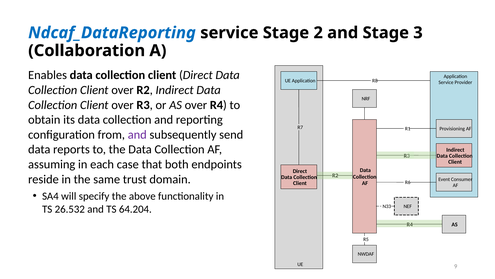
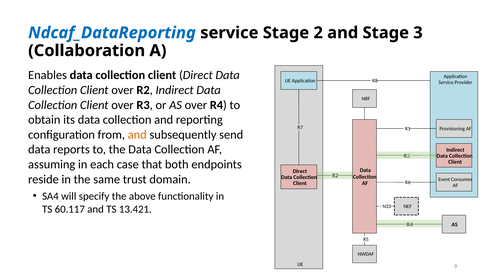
and at (137, 134) colour: purple -> orange
26.532: 26.532 -> 60.117
64.204: 64.204 -> 13.421
